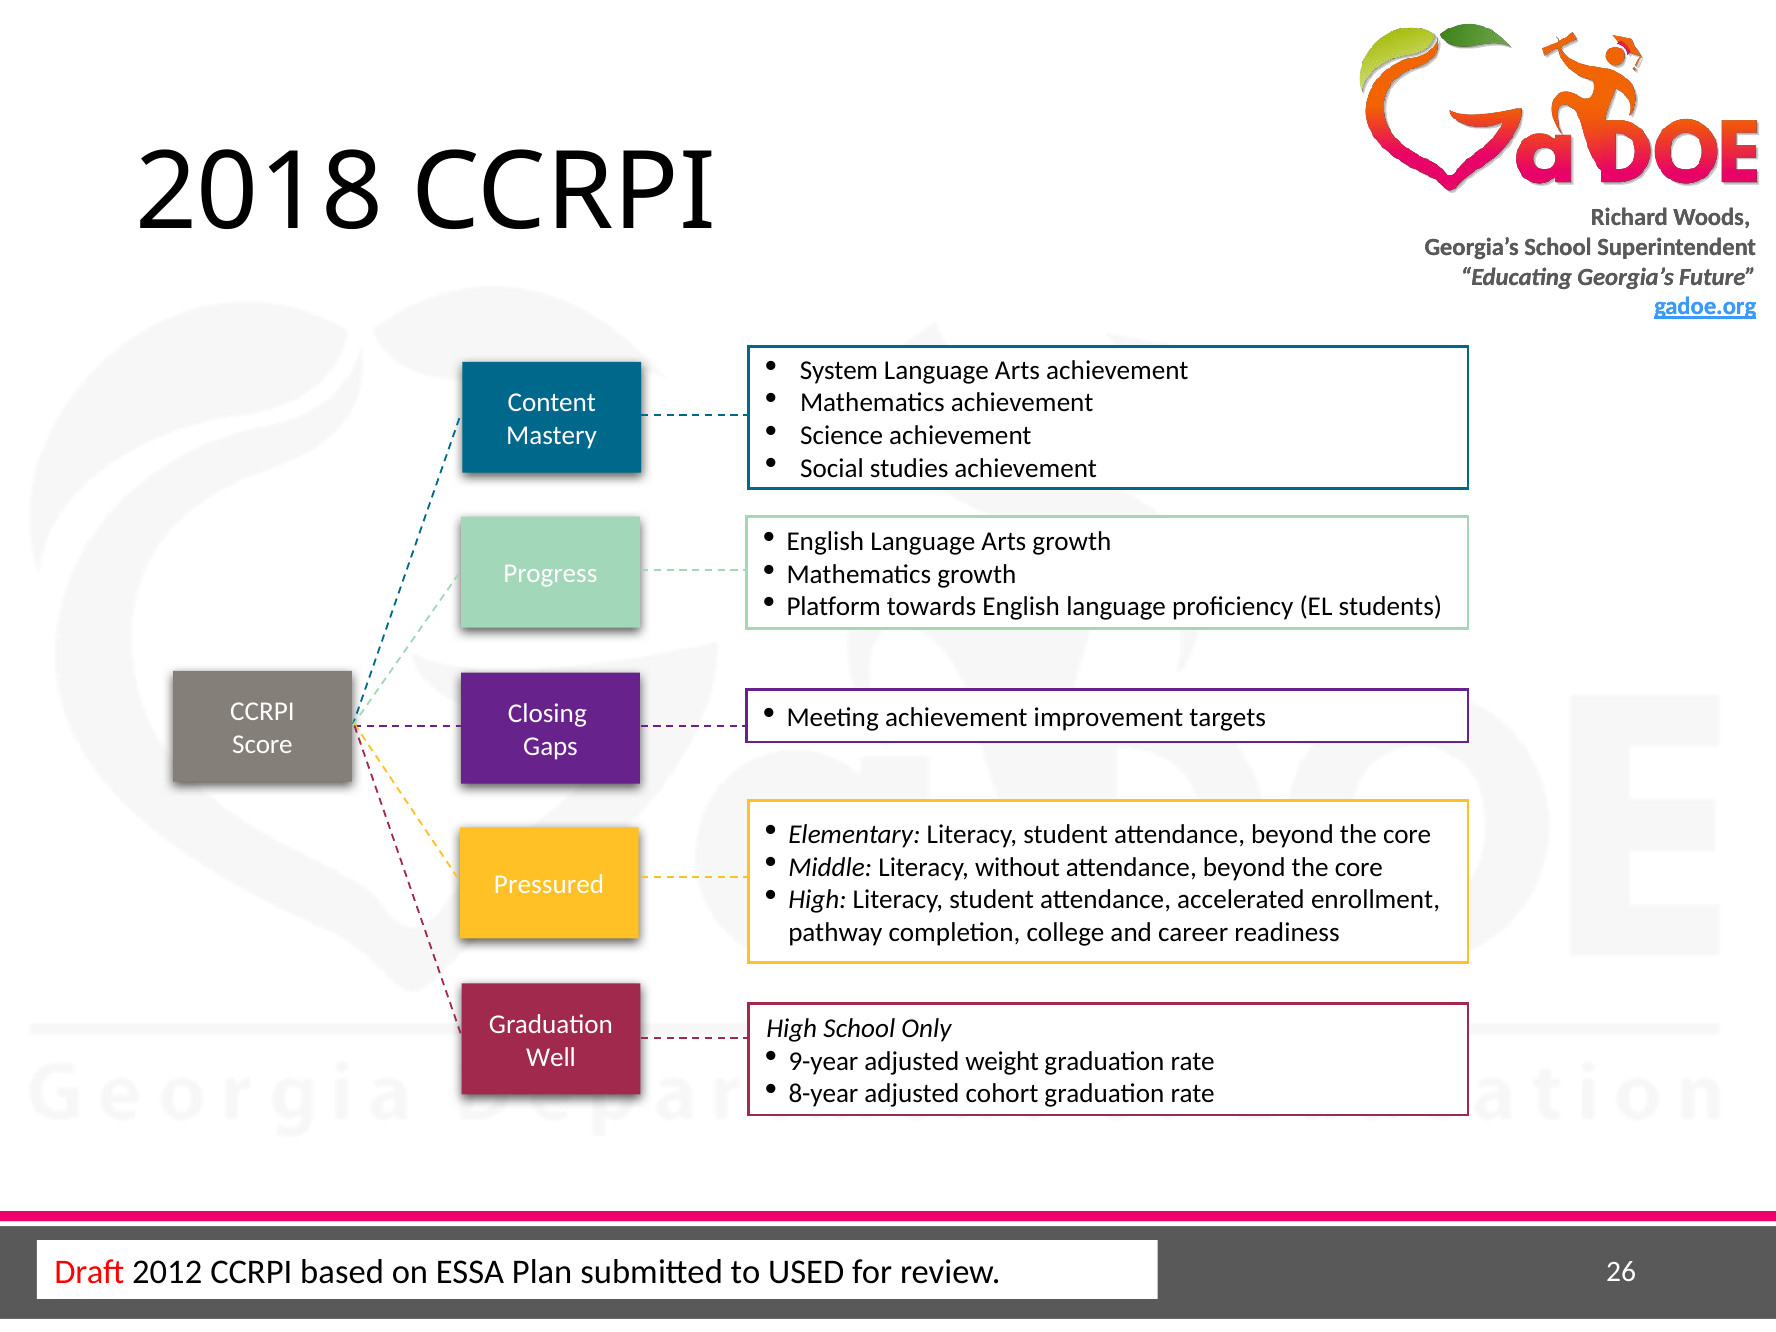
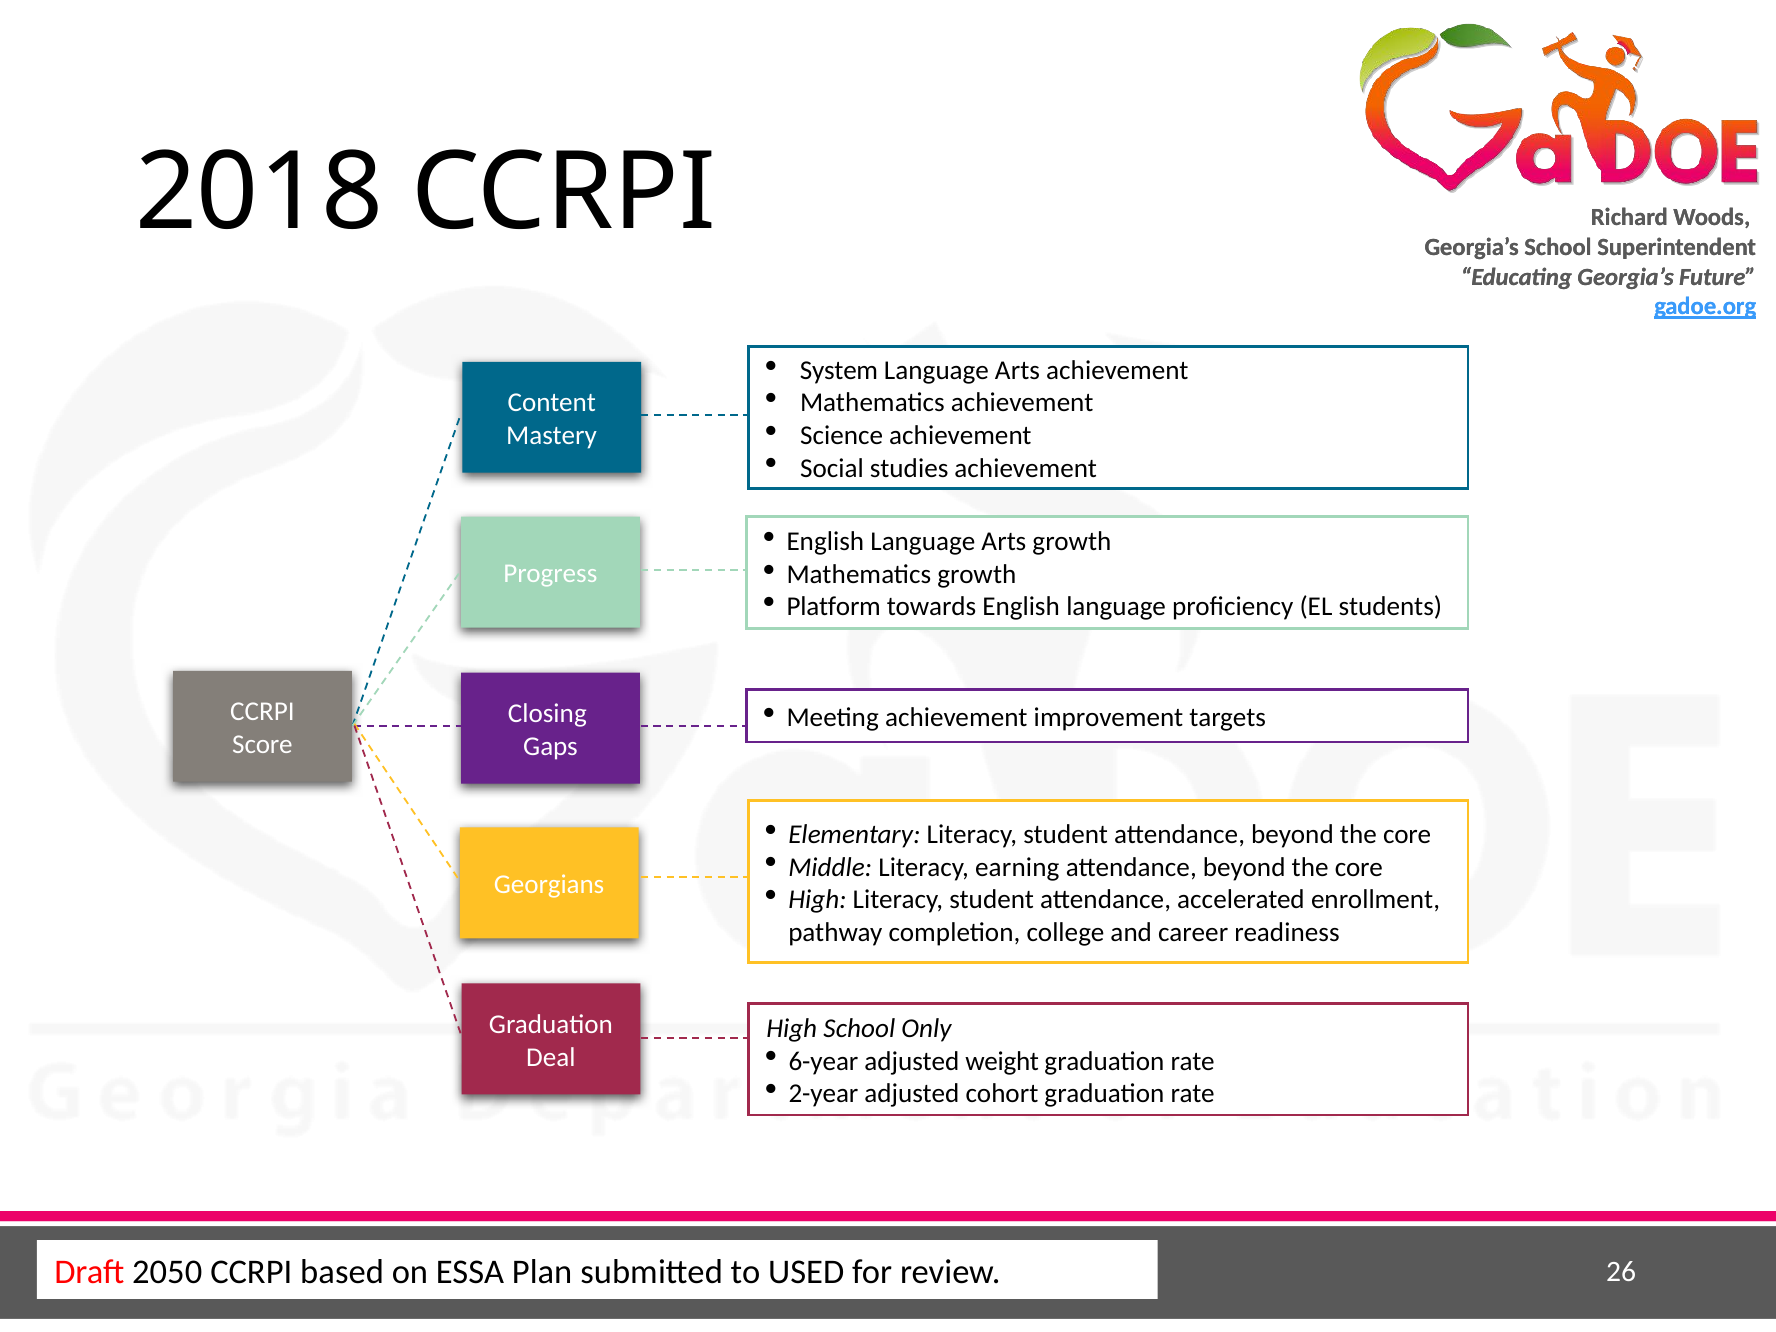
without: without -> earning
Pressured: Pressured -> Georgians
Well: Well -> Deal
9-year: 9-year -> 6-year
8-year: 8-year -> 2-year
2012: 2012 -> 2050
